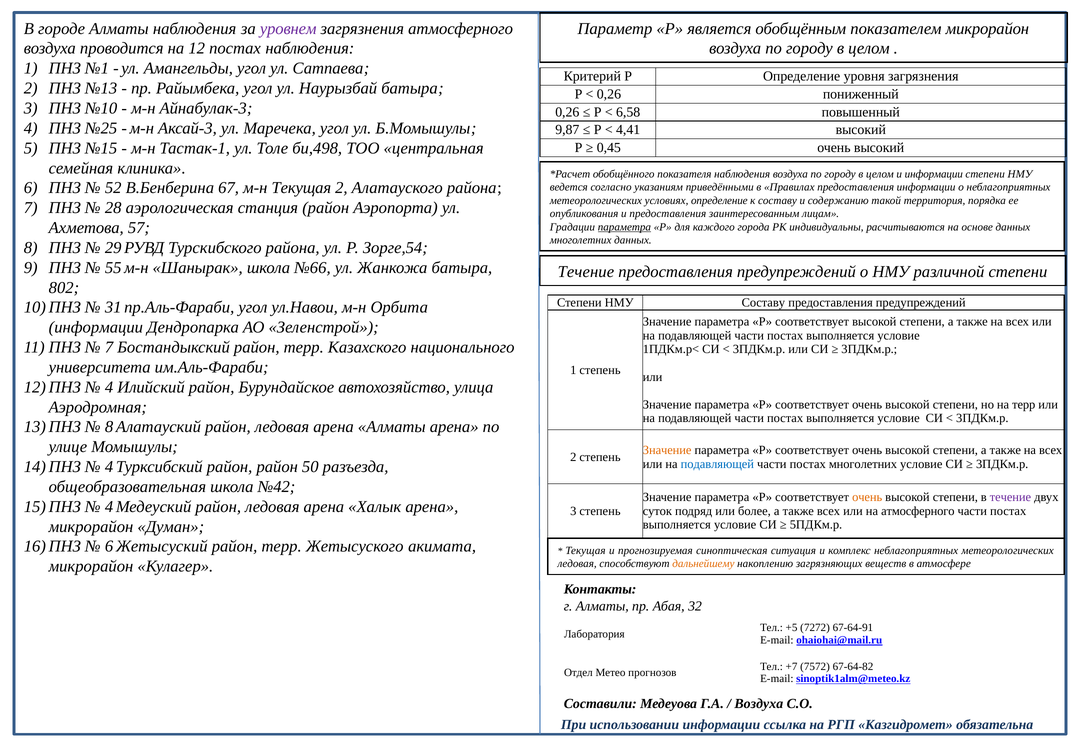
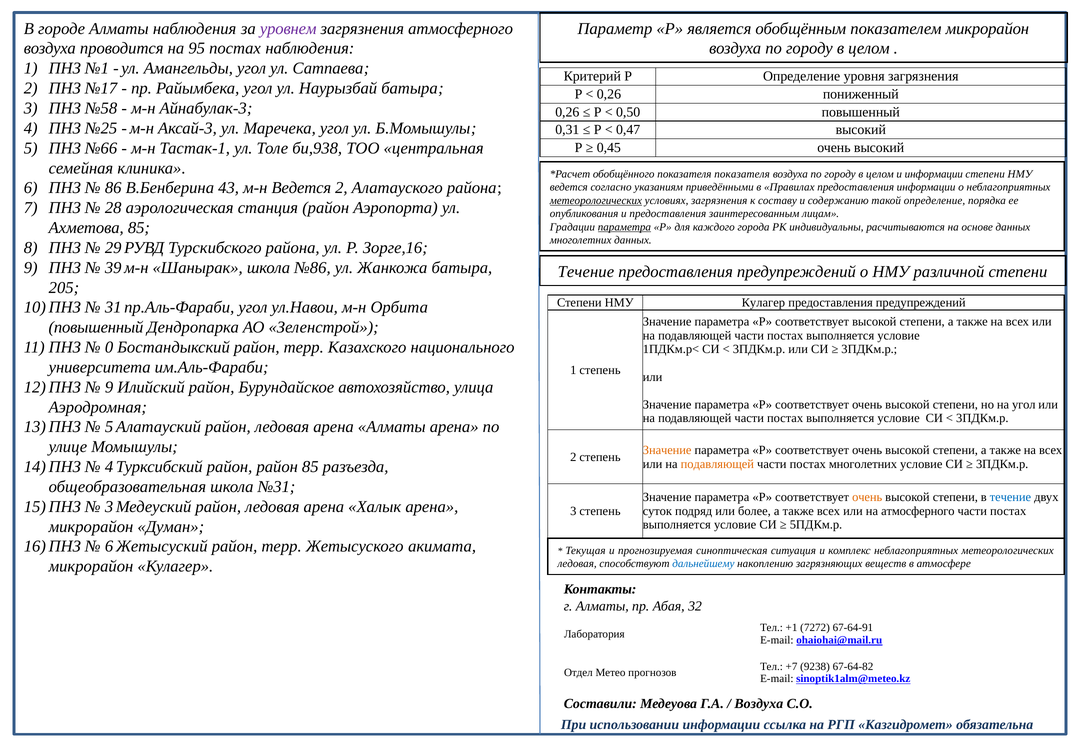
12: 12 -> 95
№13: №13 -> №17
№10: №10 -> №58
6,58: 6,58 -> 0,50
9,87: 9,87 -> 0,31
4,41: 4,41 -> 0,47
№15: №15 -> №66
би,498: би,498 -> би,938
показателя наблюдения: наблюдения -> показателя
52: 52 -> 86
67: 67 -> 43
м-н Текущая: Текущая -> Ведется
метеорологических at (596, 201) underline: none -> present
условиях определение: определение -> загрязнения
такой территория: территория -> определение
Ахметова 57: 57 -> 85
Зорге,54: Зорге,54 -> Зорге,16
55: 55 -> 39
№66: №66 -> №86
802: 802 -> 205
НМУ Составу: Составу -> Кулагер
информации at (96, 328): информации -> повышенный
7 at (109, 348): 7 -> 0
4 at (109, 388): 4 -> 9
на терр: терр -> угол
8 at (109, 427): 8 -> 5
подавляющей at (717, 464) colour: blue -> orange
район 50: 50 -> 85
№42: №42 -> №31
течение at (1010, 498) colour: purple -> blue
4 at (109, 507): 4 -> 3
дальнейшему colour: orange -> blue
+5: +5 -> +1
7572: 7572 -> 9238
